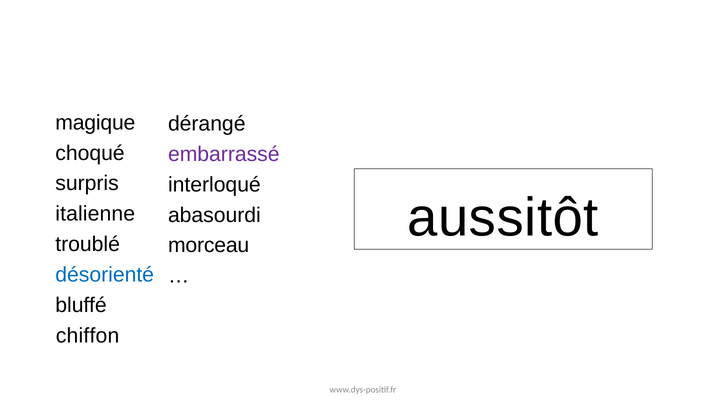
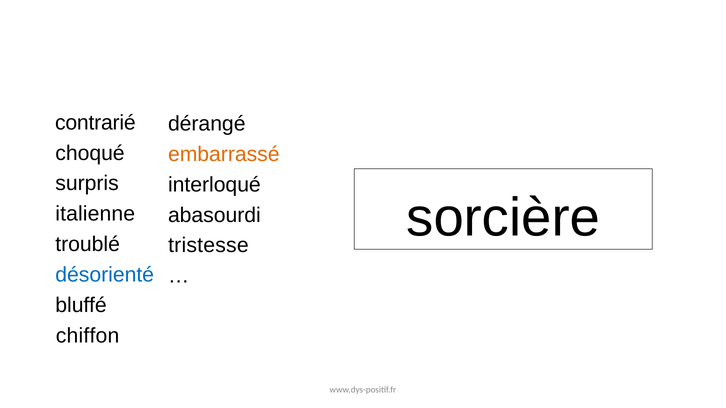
magique: magique -> contrarié
embarrassé colour: purple -> orange
aussitôt: aussitôt -> sorcière
morceau: morceau -> tristesse
